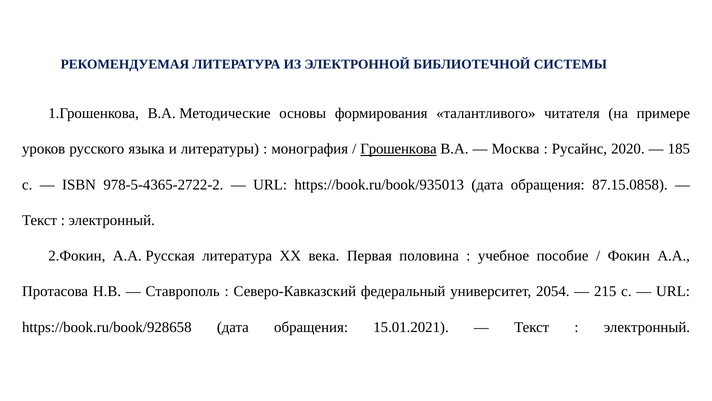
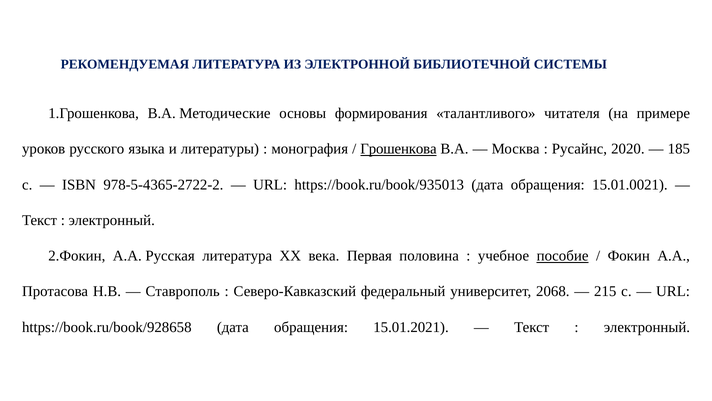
87.15.0858: 87.15.0858 -> 15.01.0021
пособие underline: none -> present
2054: 2054 -> 2068
